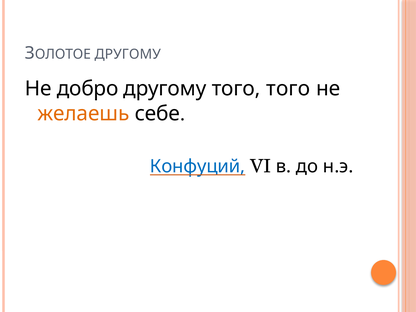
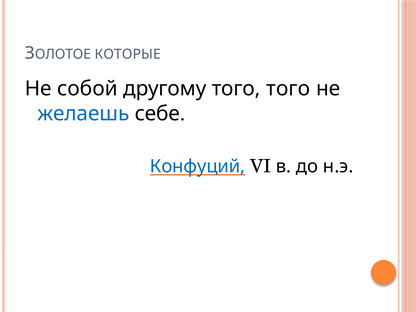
ДРУГОМУ at (128, 54): ДРУГОМУ -> КОТОРЫЕ
добро: добро -> собой
желаешь colour: orange -> blue
